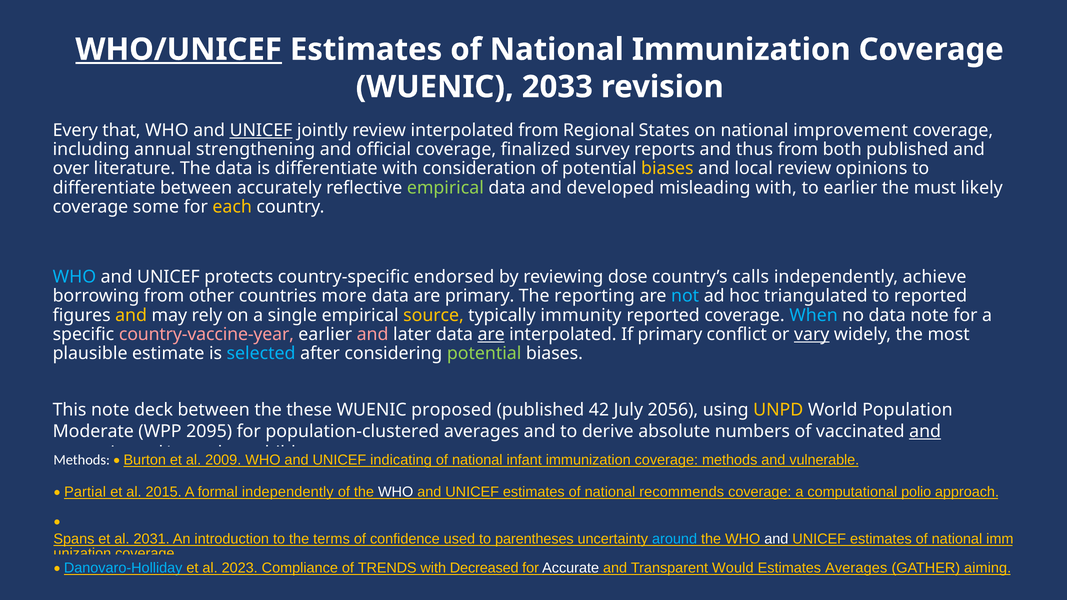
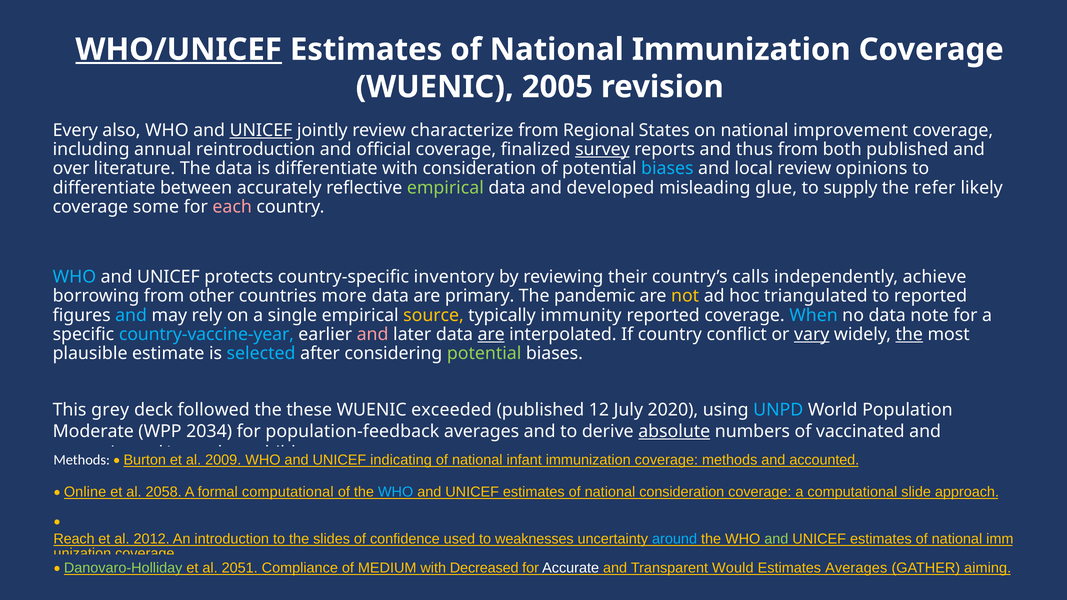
2033: 2033 -> 2005
that: that -> also
review interpolated: interpolated -> characterize
strengthening: strengthening -> reintroduction
survey underline: none -> present
biases at (667, 169) colour: yellow -> light blue
misleading with: with -> glue
to earlier: earlier -> supply
must: must -> refer
each colour: yellow -> pink
endorsed: endorsed -> inventory
dose: dose -> their
reporting: reporting -> pandemic
not colour: light blue -> yellow
and at (131, 315) colour: yellow -> light blue
country-vaccine-year colour: pink -> light blue
If primary: primary -> country
the at (909, 334) underline: none -> present
This note: note -> grey
deck between: between -> followed
proposed: proposed -> exceeded
42: 42 -> 12
2056: 2056 -> 2020
UNPD colour: yellow -> light blue
2095: 2095 -> 2034
population-clustered: population-clustered -> population-feedback
absolute underline: none -> present
and at (925, 431) underline: present -> none
vulnerable: vulnerable -> accounted
Partial: Partial -> Online
2015: 2015 -> 2058
formal independently: independently -> computational
WHO at (396, 492) colour: white -> light blue
national recommends: recommends -> consideration
polio: polio -> slide
Spans: Spans -> Reach
2031: 2031 -> 2012
terms: terms -> slides
parentheses: parentheses -> weaknesses
and at (776, 539) colour: white -> light green
Danovaro-Holliday colour: light blue -> light green
2023: 2023 -> 2051
TRENDS: TRENDS -> MEDIUM
